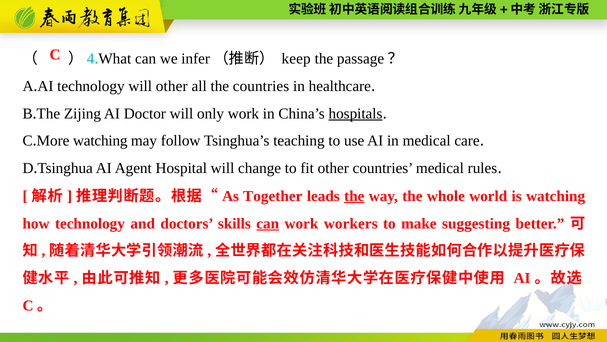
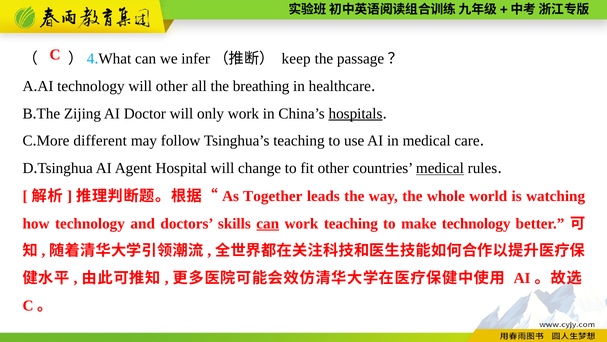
the countries: countries -> breathing
watching at (100, 141): watching -> different
medical at (440, 168) underline: none -> present
the at (354, 196) underline: present -> none
work workers: workers -> teaching
make suggesting: suggesting -> technology
